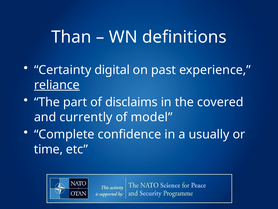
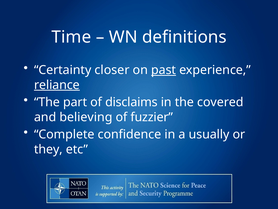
Than: Than -> Time
digital: digital -> closer
past underline: none -> present
currently: currently -> believing
model: model -> fuzzier
time: time -> they
